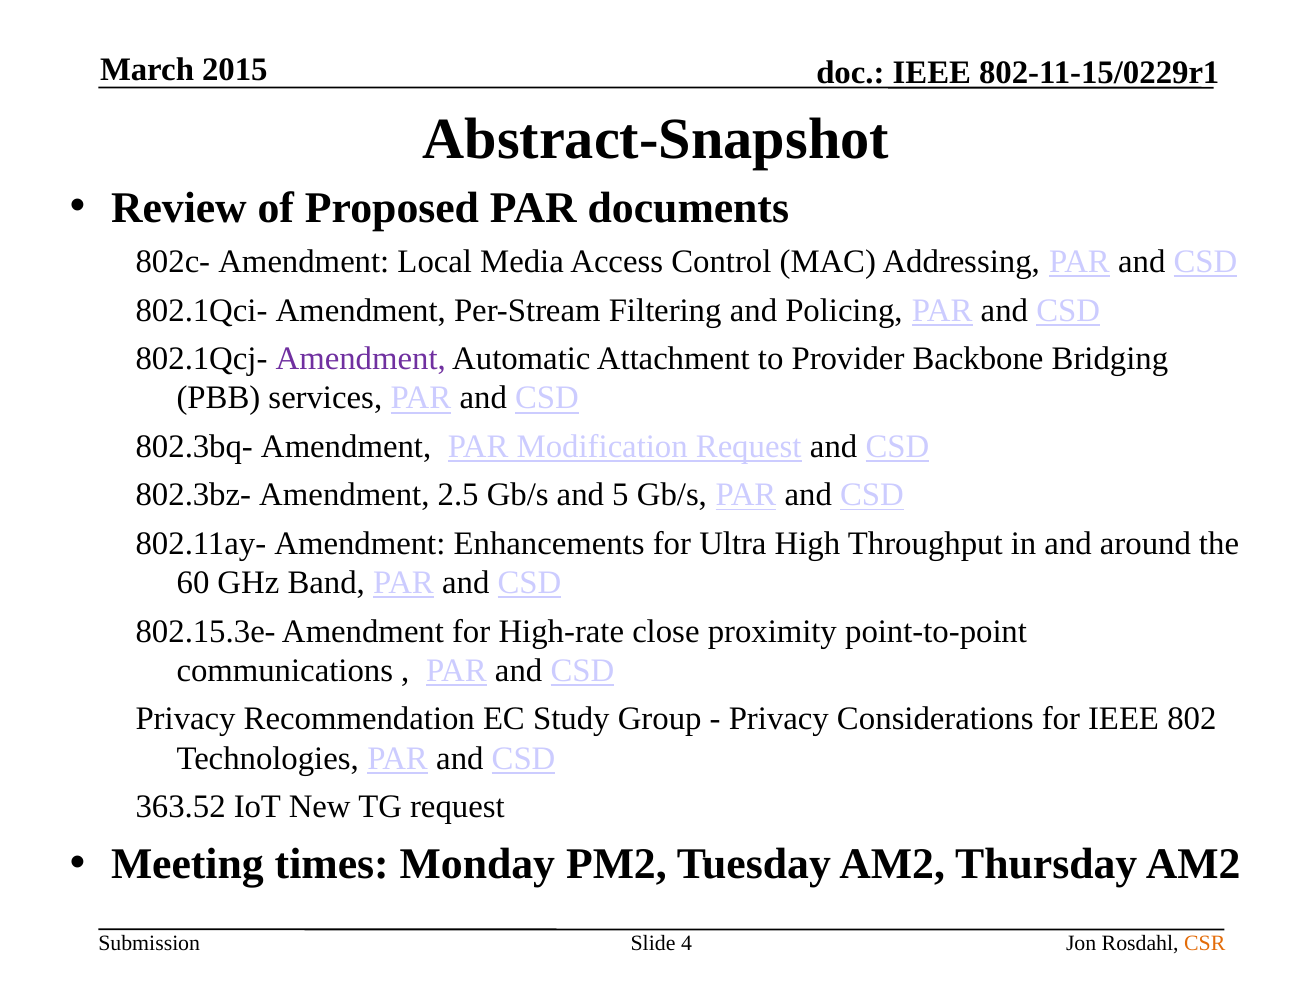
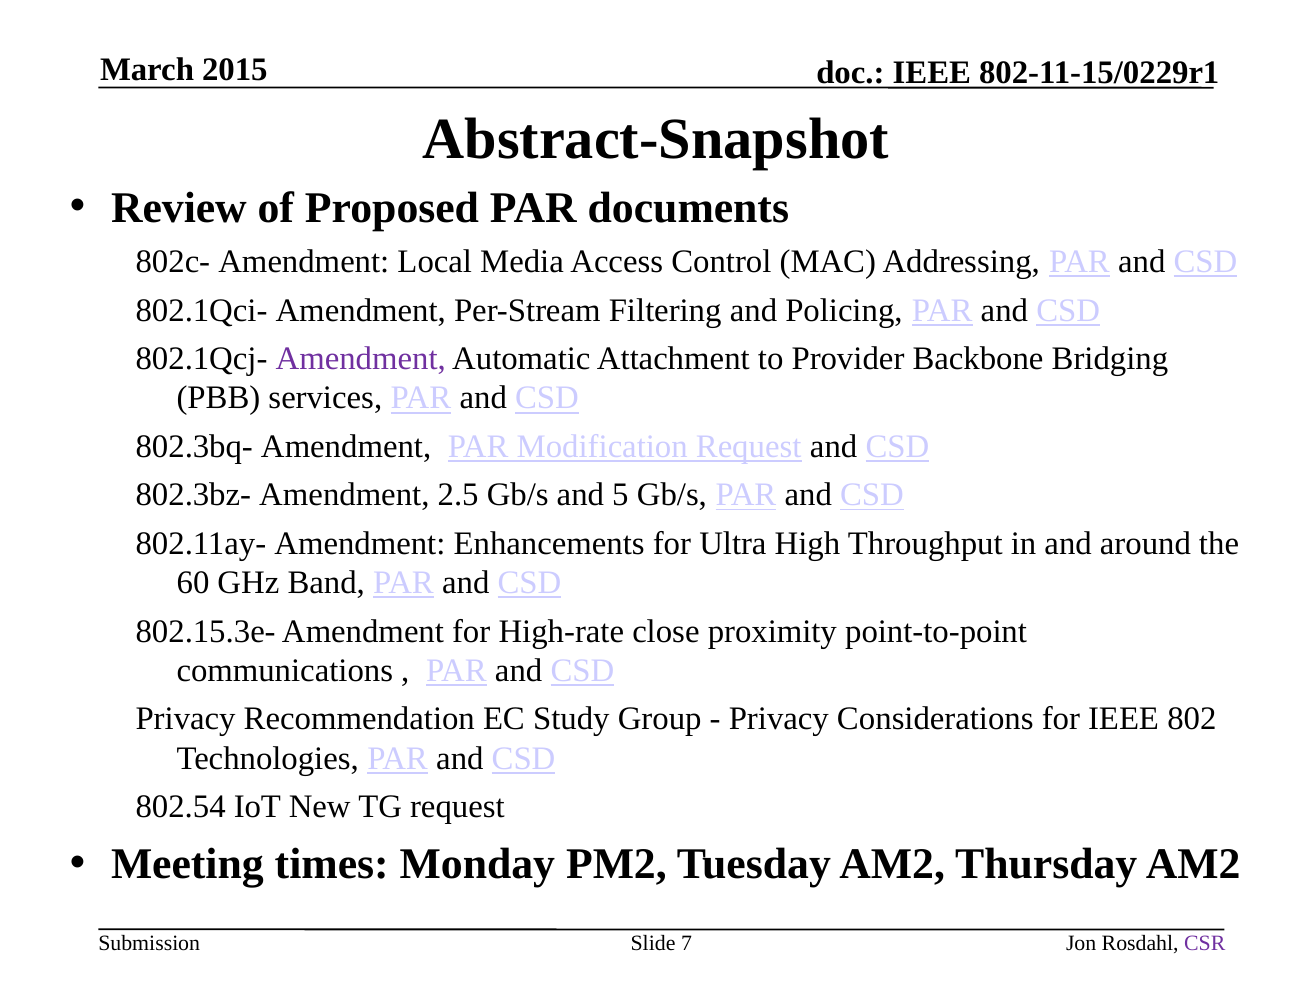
363.52: 363.52 -> 802.54
4: 4 -> 7
CSR colour: orange -> purple
